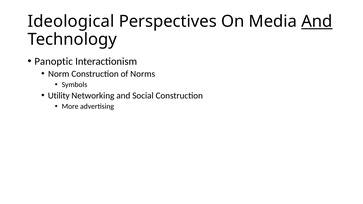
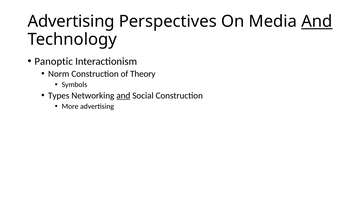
Ideological at (71, 22): Ideological -> Advertising
Norms: Norms -> Theory
Utility: Utility -> Types
and at (123, 96) underline: none -> present
